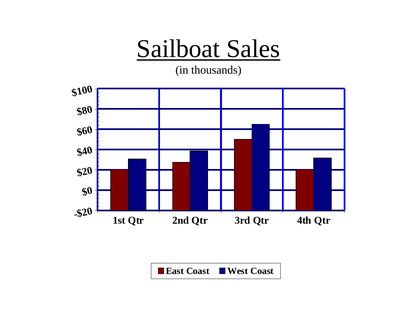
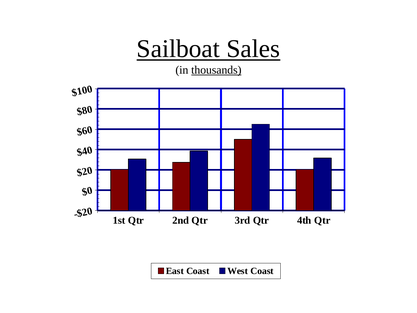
thousands underline: none -> present
